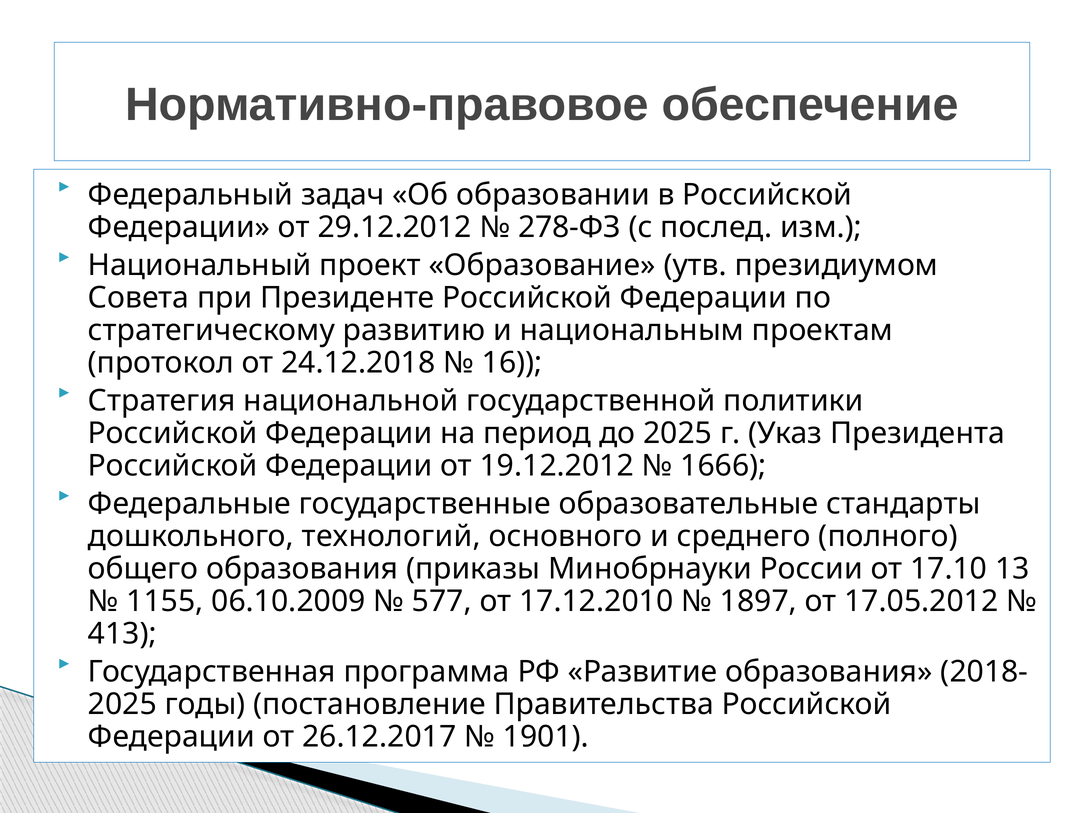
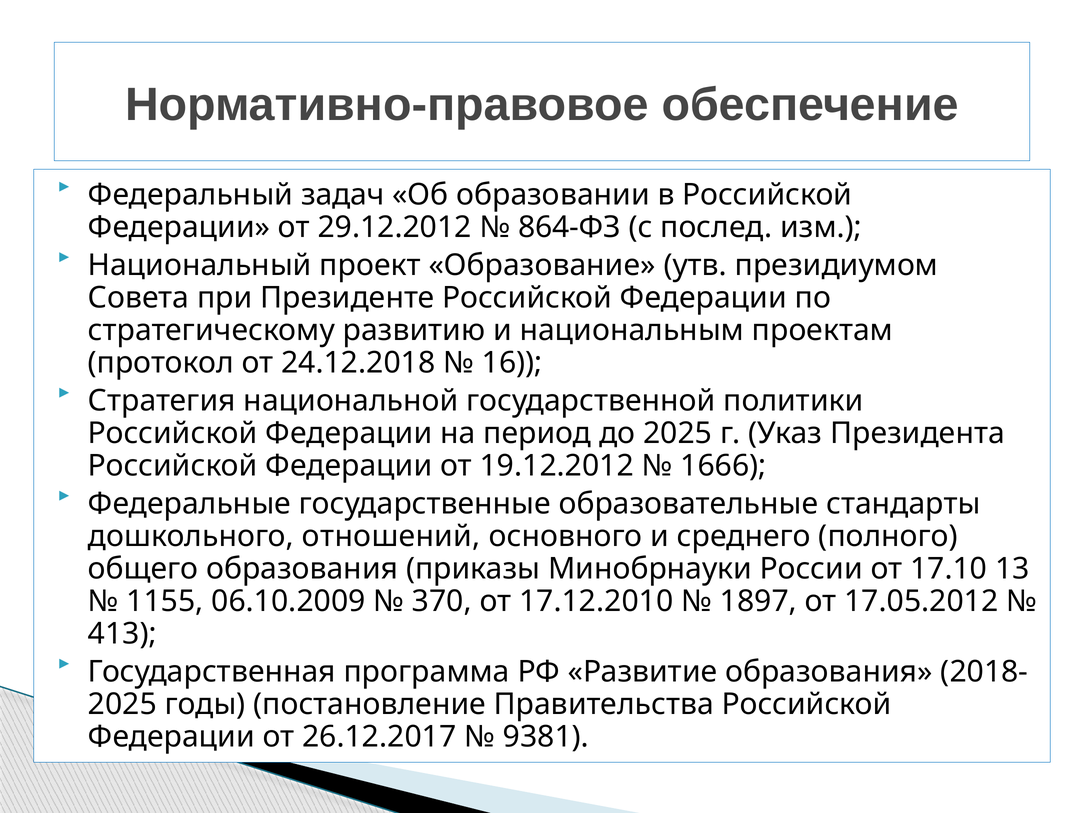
278-ФЗ: 278-ФЗ -> 864-ФЗ
технологий: технологий -> отношений
577: 577 -> 370
1901: 1901 -> 9381
